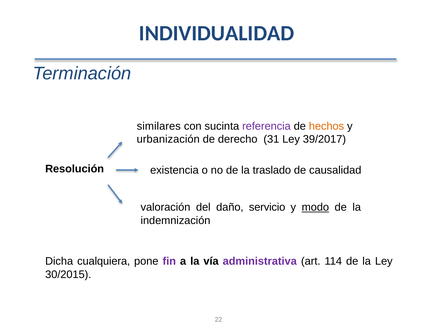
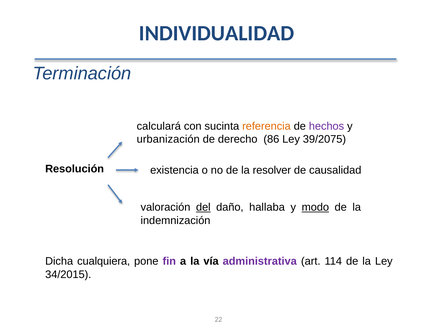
similares: similares -> calculará
referencia colour: purple -> orange
hechos colour: orange -> purple
31: 31 -> 86
39/2017: 39/2017 -> 39/2075
traslado: traslado -> resolver
del underline: none -> present
servicio: servicio -> hallaba
30/2015: 30/2015 -> 34/2015
